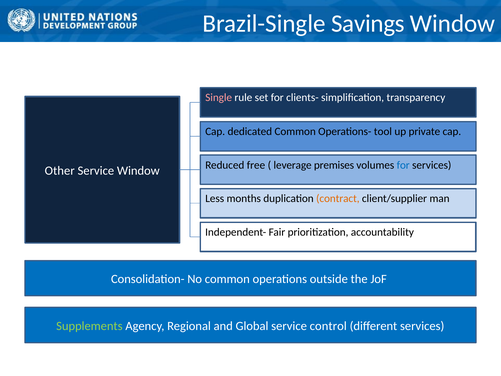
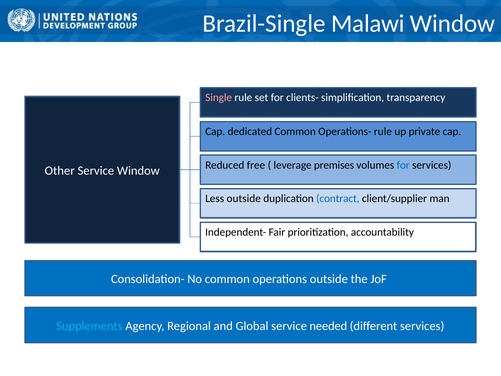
Savings: Savings -> Malawi
Operations- tool: tool -> rule
Less months: months -> outside
contract colour: orange -> blue
Supplements colour: light green -> light blue
control: control -> needed
